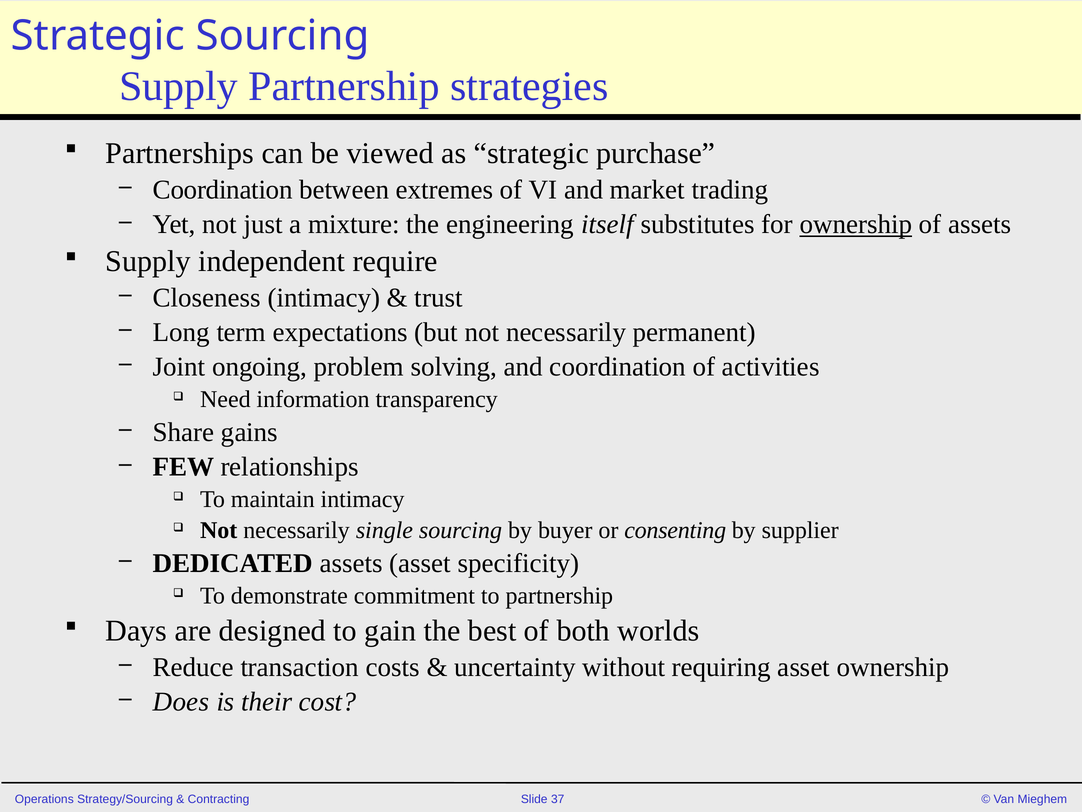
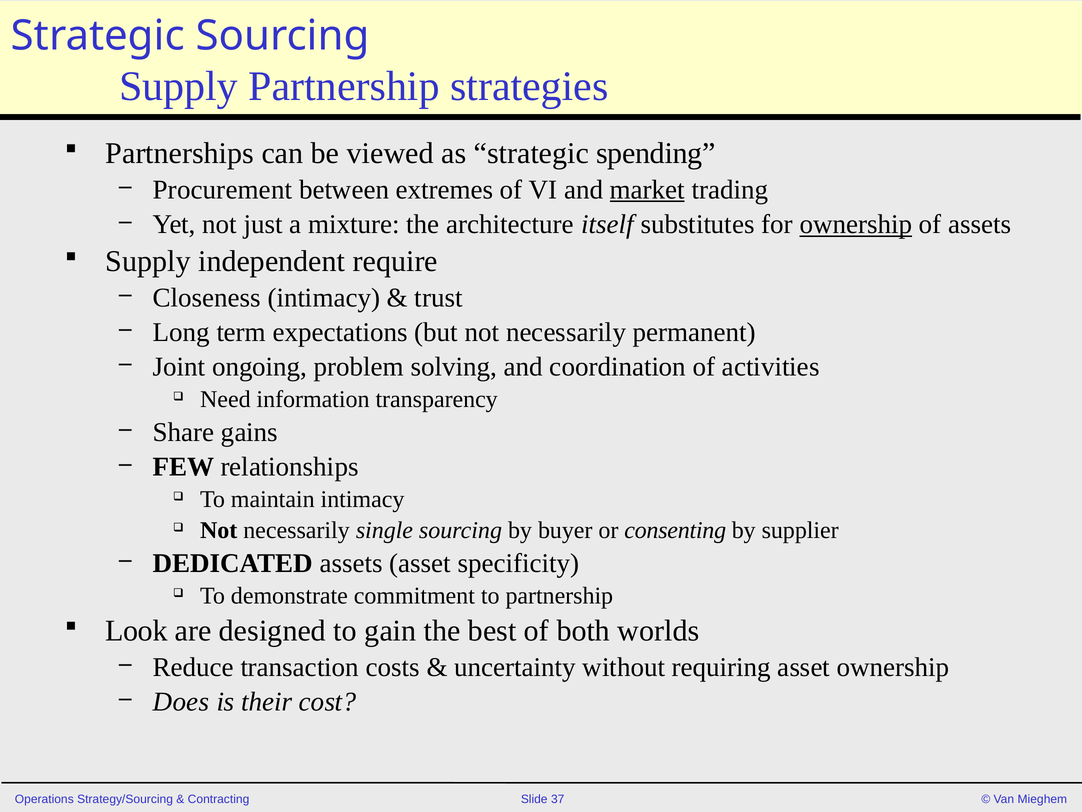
purchase: purchase -> spending
Coordination at (223, 190): Coordination -> Procurement
market underline: none -> present
engineering: engineering -> architecture
Days: Days -> Look
